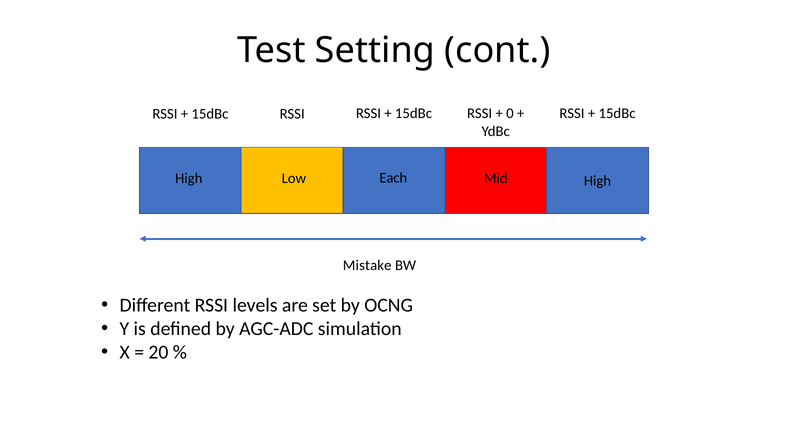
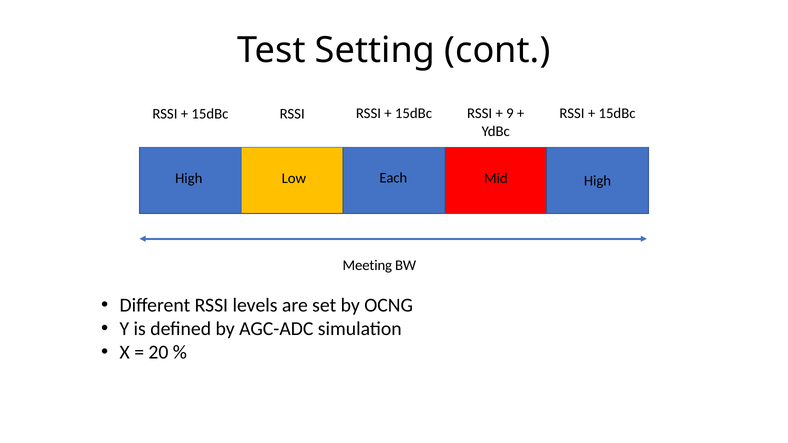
0: 0 -> 9
Mistake: Mistake -> Meeting
